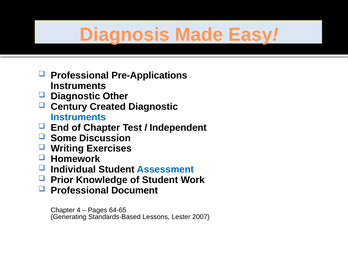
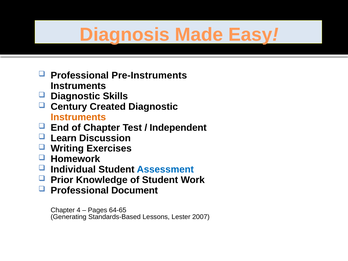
Pre-Applications: Pre-Applications -> Pre-Instruments
Other: Other -> Skills
Instruments at (78, 117) colour: blue -> orange
Some: Some -> Learn
